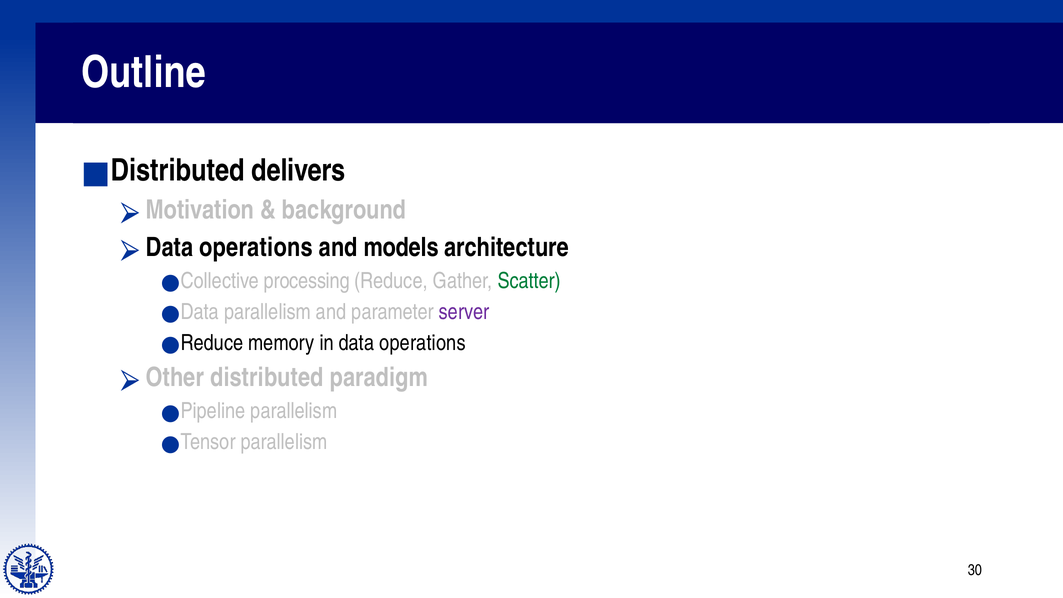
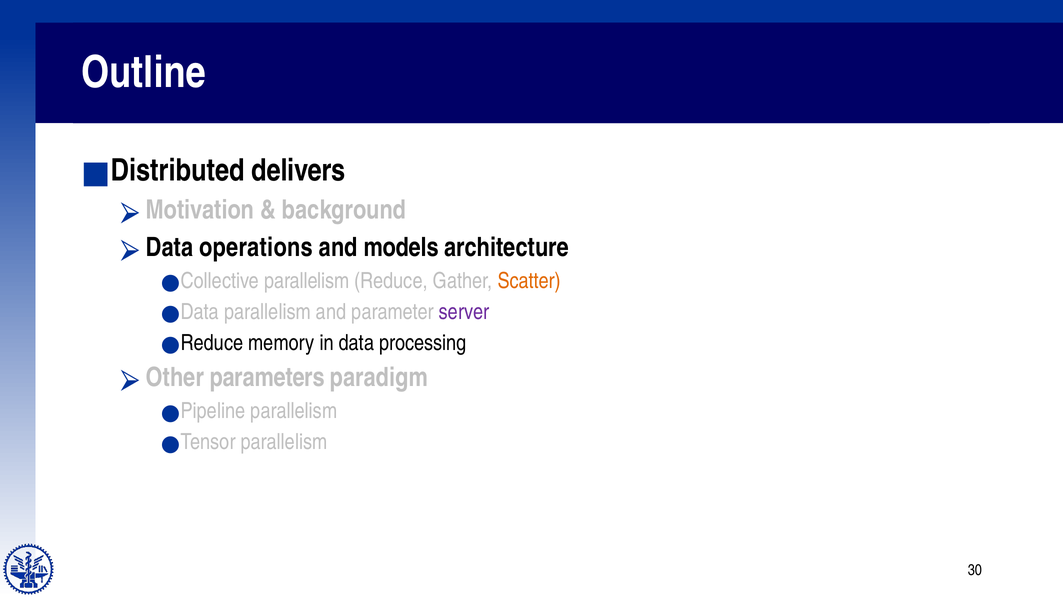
processing at (307, 281): processing -> parallelism
Scatter colour: green -> orange
data operations: operations -> processing
distributed: distributed -> parameters
